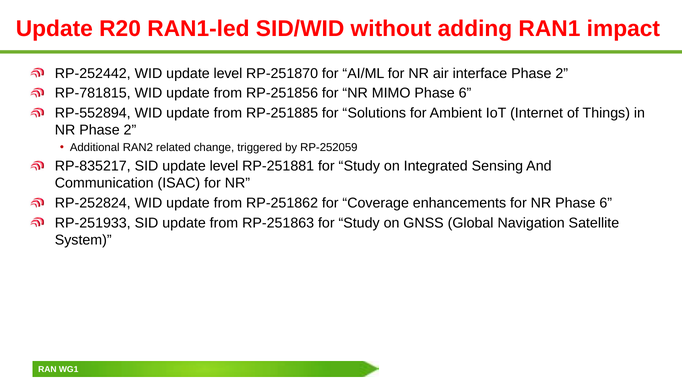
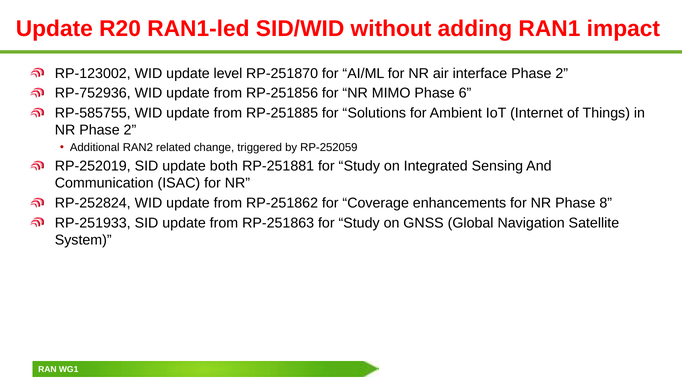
RP-252442: RP-252442 -> RP-123002
RP-781815: RP-781815 -> RP-752936
RP-552894: RP-552894 -> RP-585755
RP-835217: RP-835217 -> RP-252019
SID update level: level -> both
NR Phase 6: 6 -> 8
